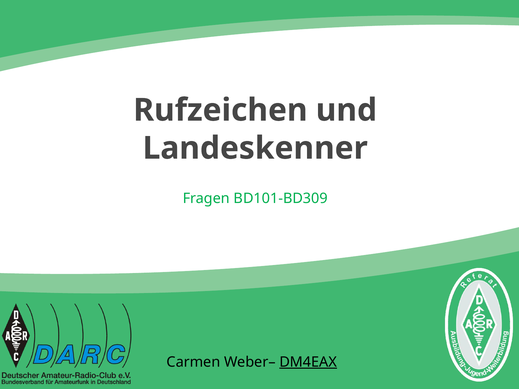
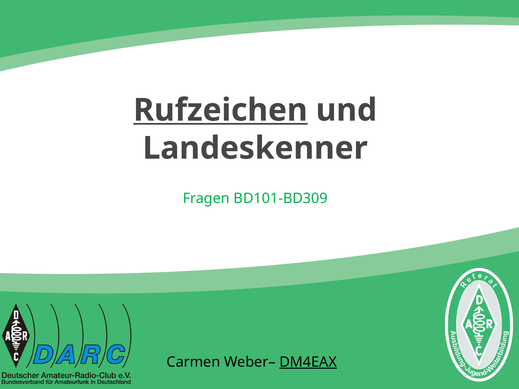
Rufzeichen underline: none -> present
